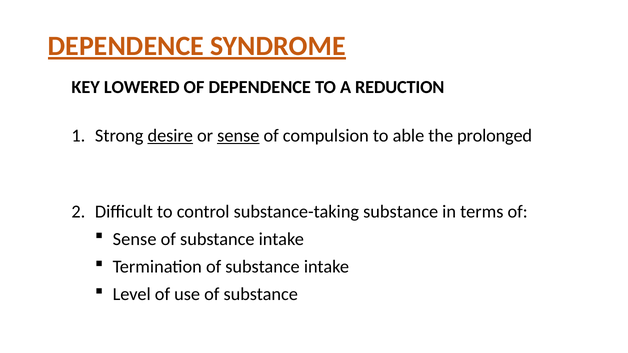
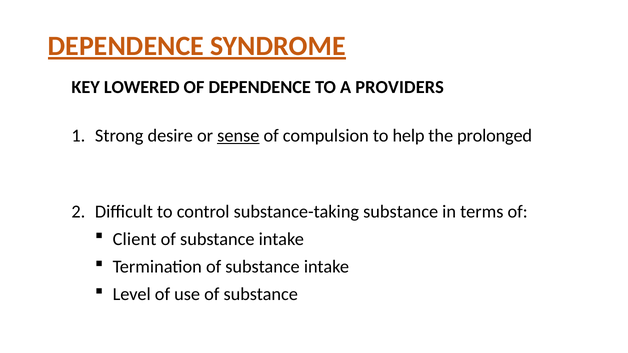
REDUCTION: REDUCTION -> PROVIDERS
desire underline: present -> none
able: able -> help
Sense at (135, 239): Sense -> Client
